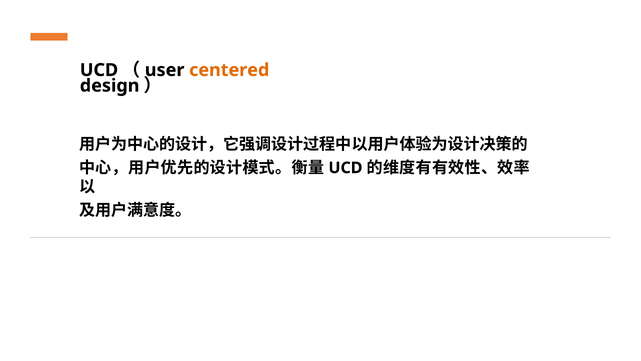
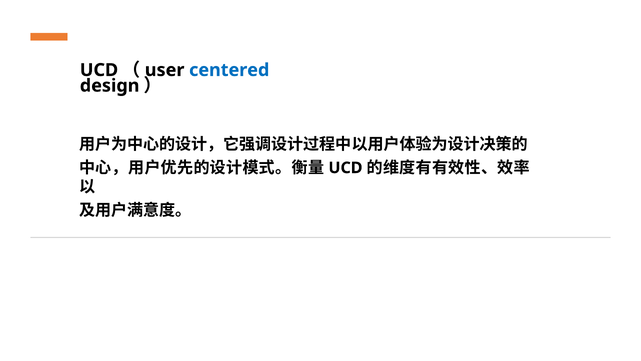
centered colour: orange -> blue
